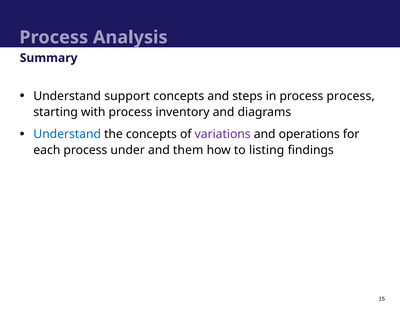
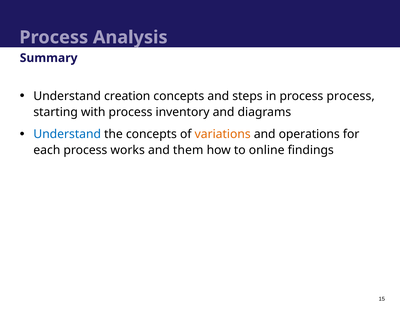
support: support -> creation
variations colour: purple -> orange
under: under -> works
listing: listing -> online
